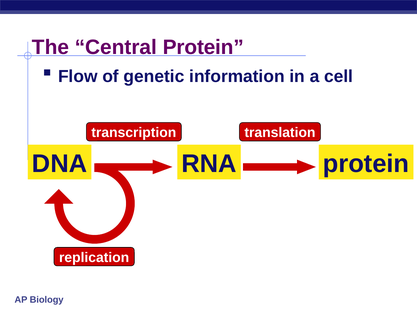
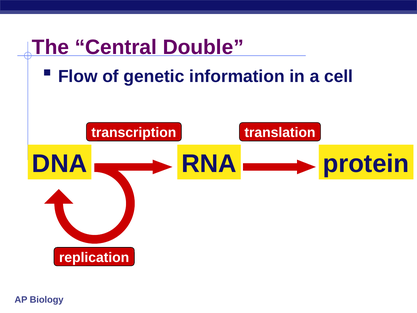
Central Protein: Protein -> Double
